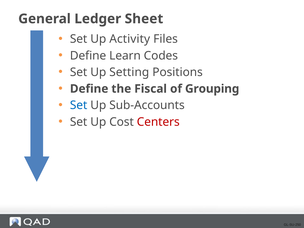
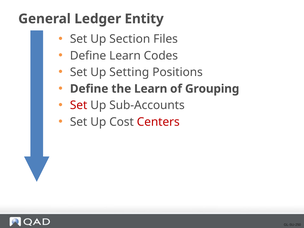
Sheet: Sheet -> Entity
Activity: Activity -> Section
the Fiscal: Fiscal -> Learn
Set at (79, 105) colour: blue -> red
